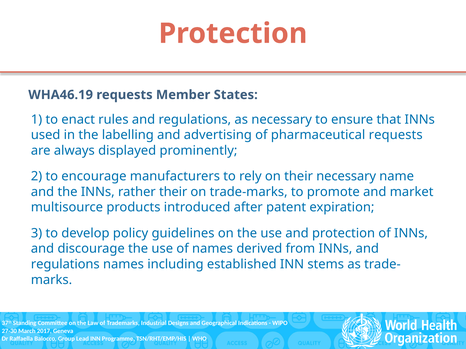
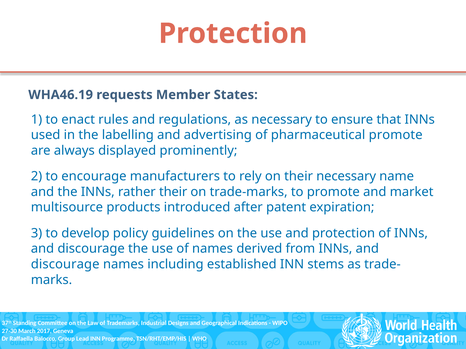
pharmaceutical requests: requests -> promote
regulations at (65, 265): regulations -> discourage
